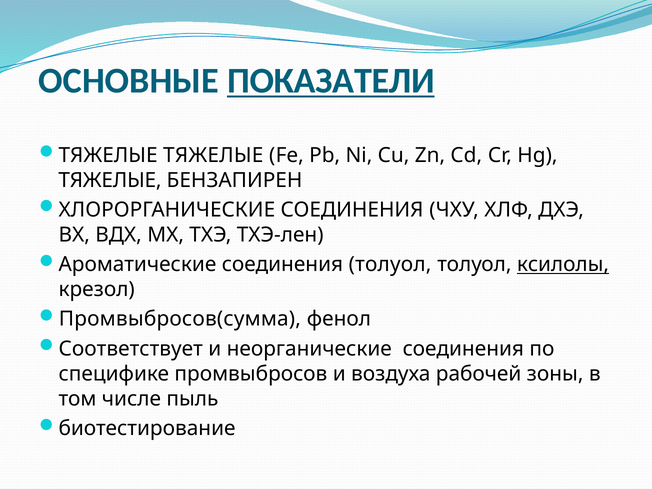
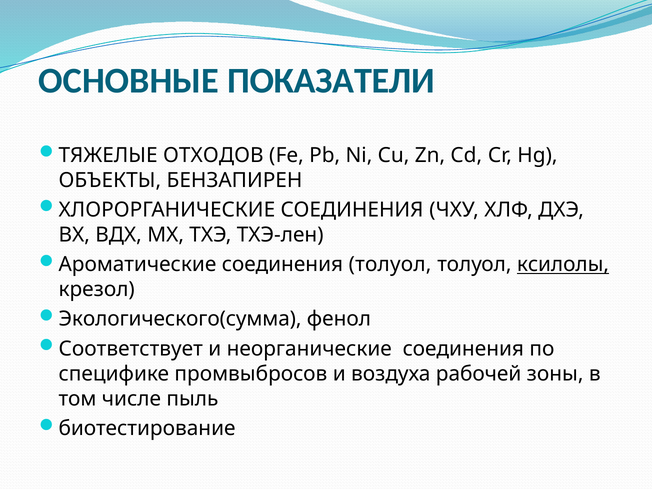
ПОКАЗАТЕЛИ underline: present -> none
ТЯЖЕЛЫЕ ТЯЖЕЛЫЕ: ТЯЖЕЛЫЕ -> ОТХОДОВ
ТЯЖЕЛЫЕ at (110, 180): ТЯЖЕЛЫЕ -> ОБЪЕКТЫ
Промвыбросов(сумма: Промвыбросов(сумма -> Экологического(сумма
